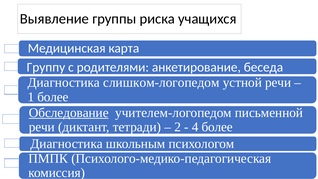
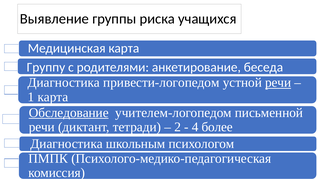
слишком-логопедом: слишком-логопедом -> привести-логопедом
речи at (278, 83) underline: none -> present
1 более: более -> карта
